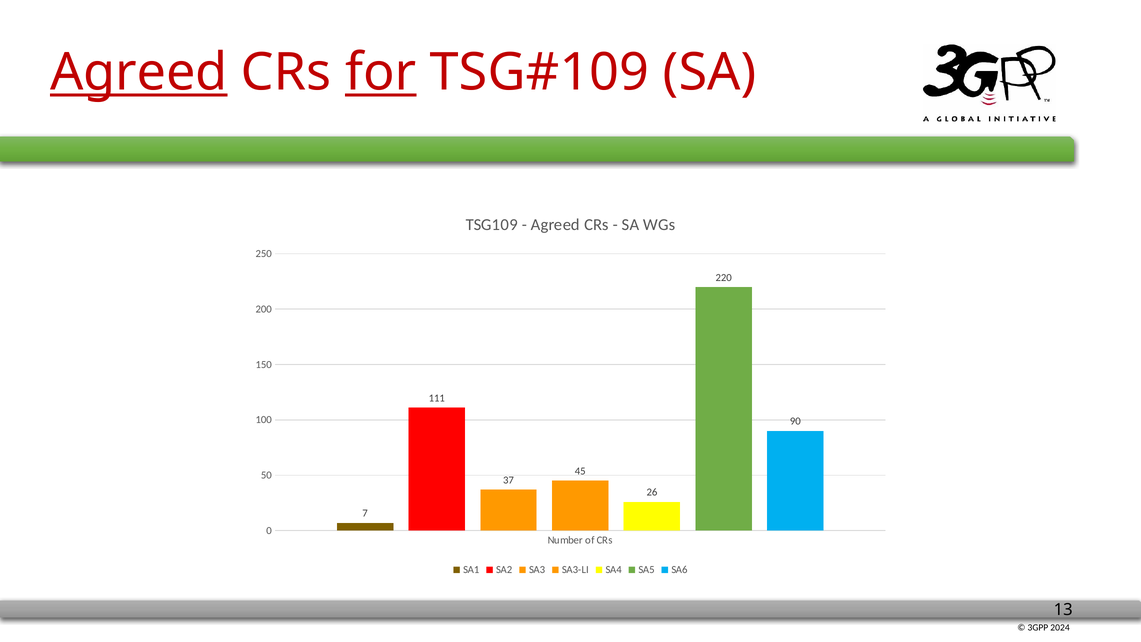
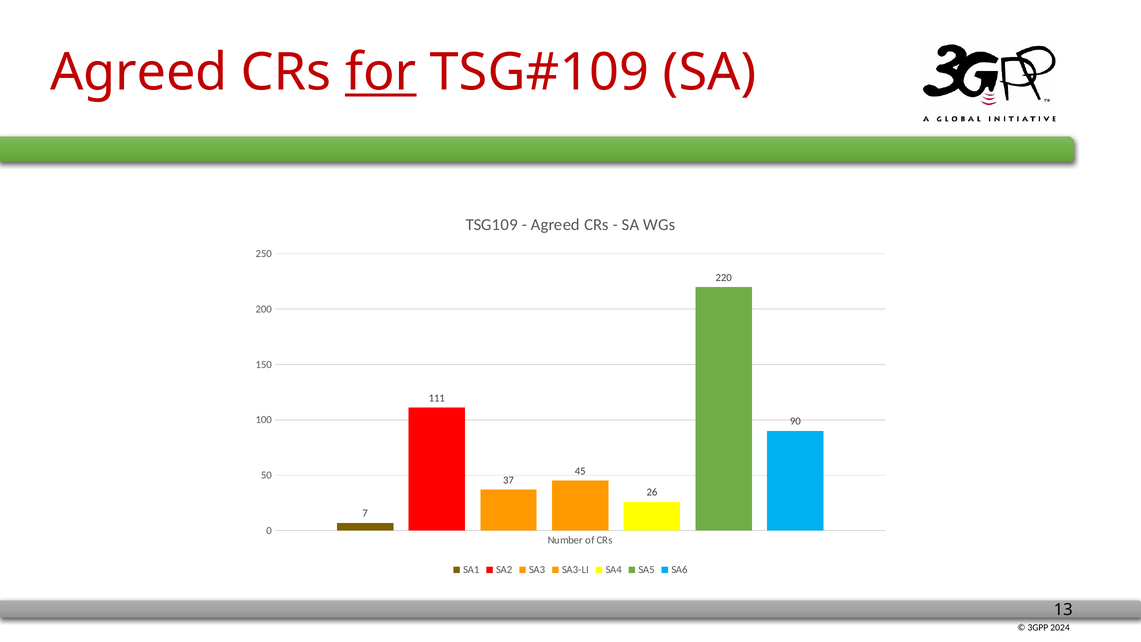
Agreed at (139, 72) underline: present -> none
